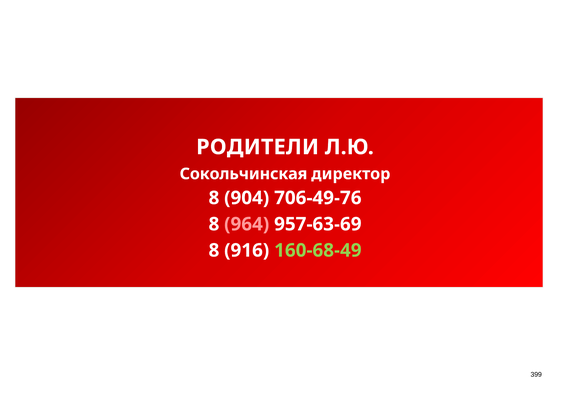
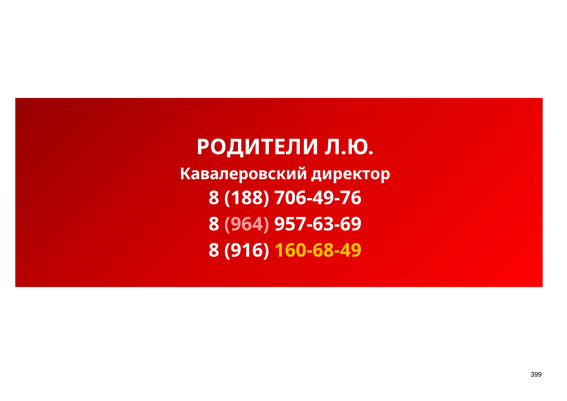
Сокольчинская: Сокольчинская -> Кавалеровский
904: 904 -> 188
160-68-49 colour: light green -> yellow
